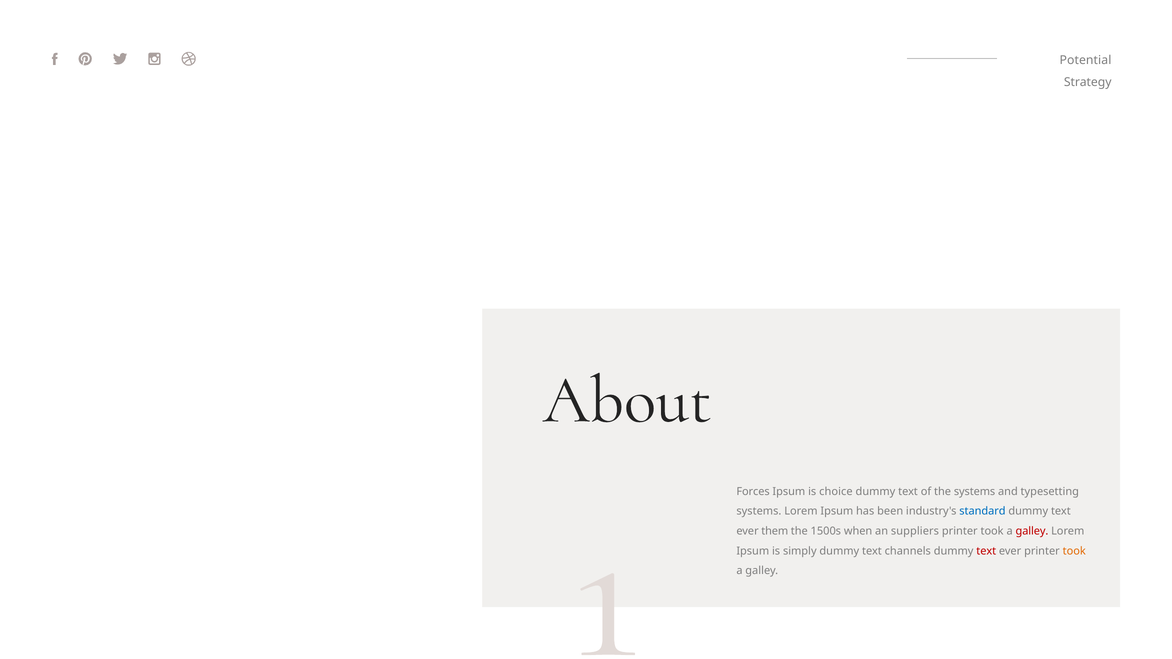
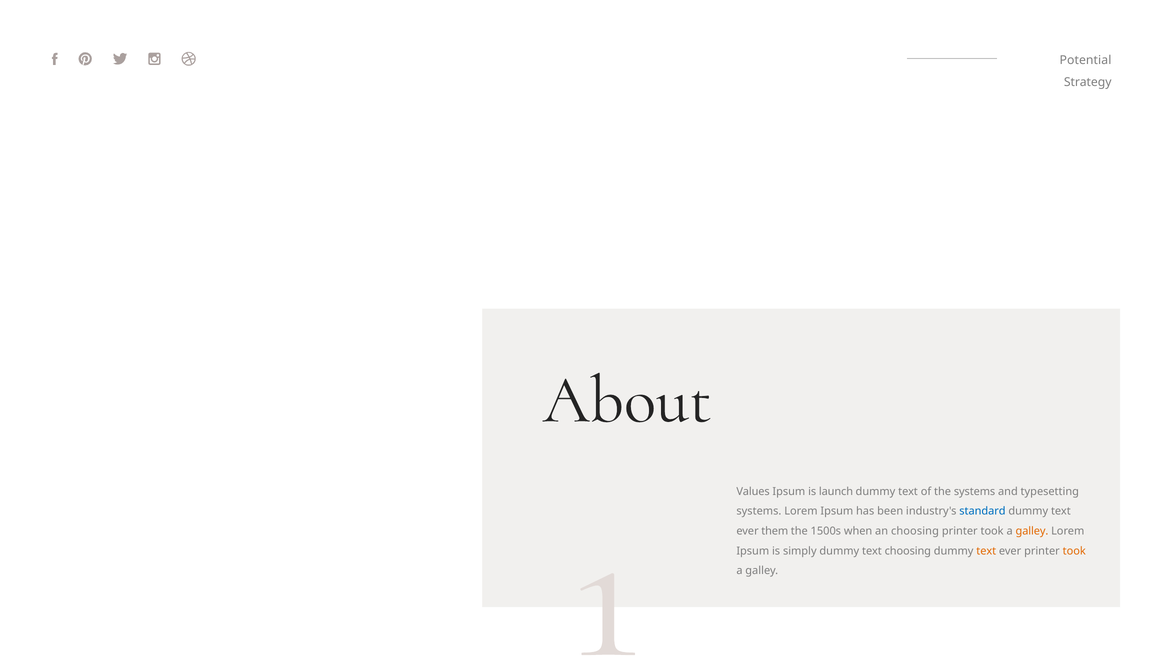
Forces: Forces -> Values
choice: choice -> launch
an suppliers: suppliers -> choosing
galley at (1032, 531) colour: red -> orange
text channels: channels -> choosing
text at (986, 551) colour: red -> orange
